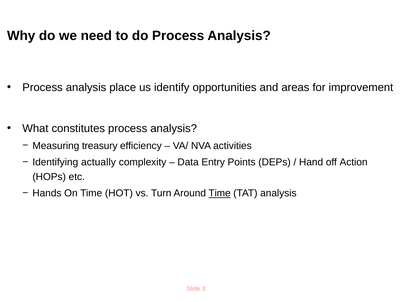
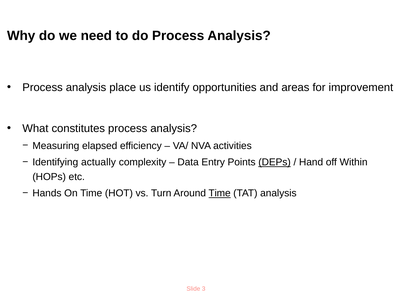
treasury: treasury -> elapsed
DEPs underline: none -> present
Action: Action -> Within
